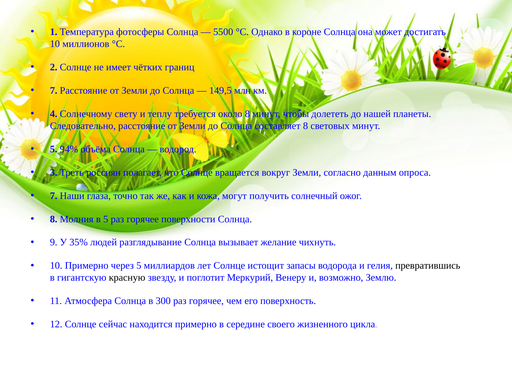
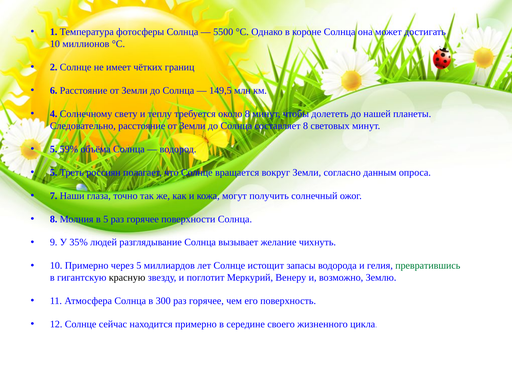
7 at (54, 90): 7 -> 6
94%: 94% -> 59%
3 at (54, 172): 3 -> 5
превратившись colour: black -> green
